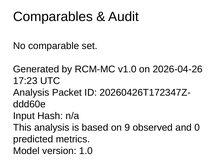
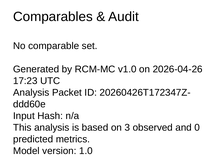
9: 9 -> 3
